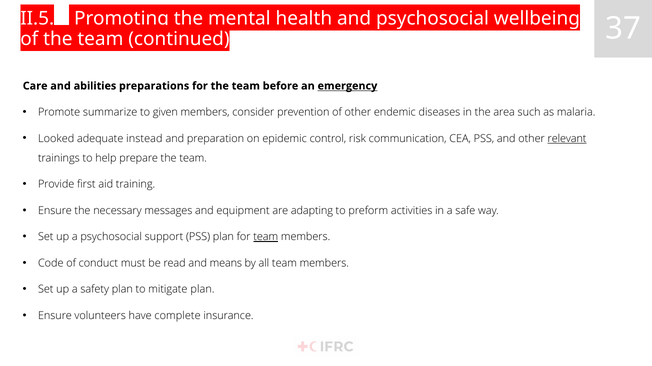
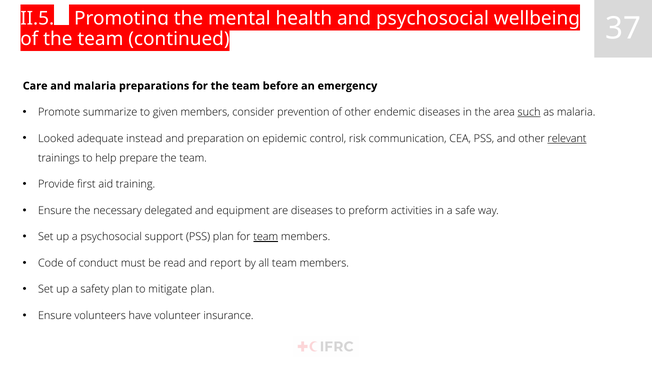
and abilities: abilities -> malaria
emergency underline: present -> none
such underline: none -> present
messages: messages -> delegated
are adapting: adapting -> diseases
means: means -> report
complete: complete -> volunteer
